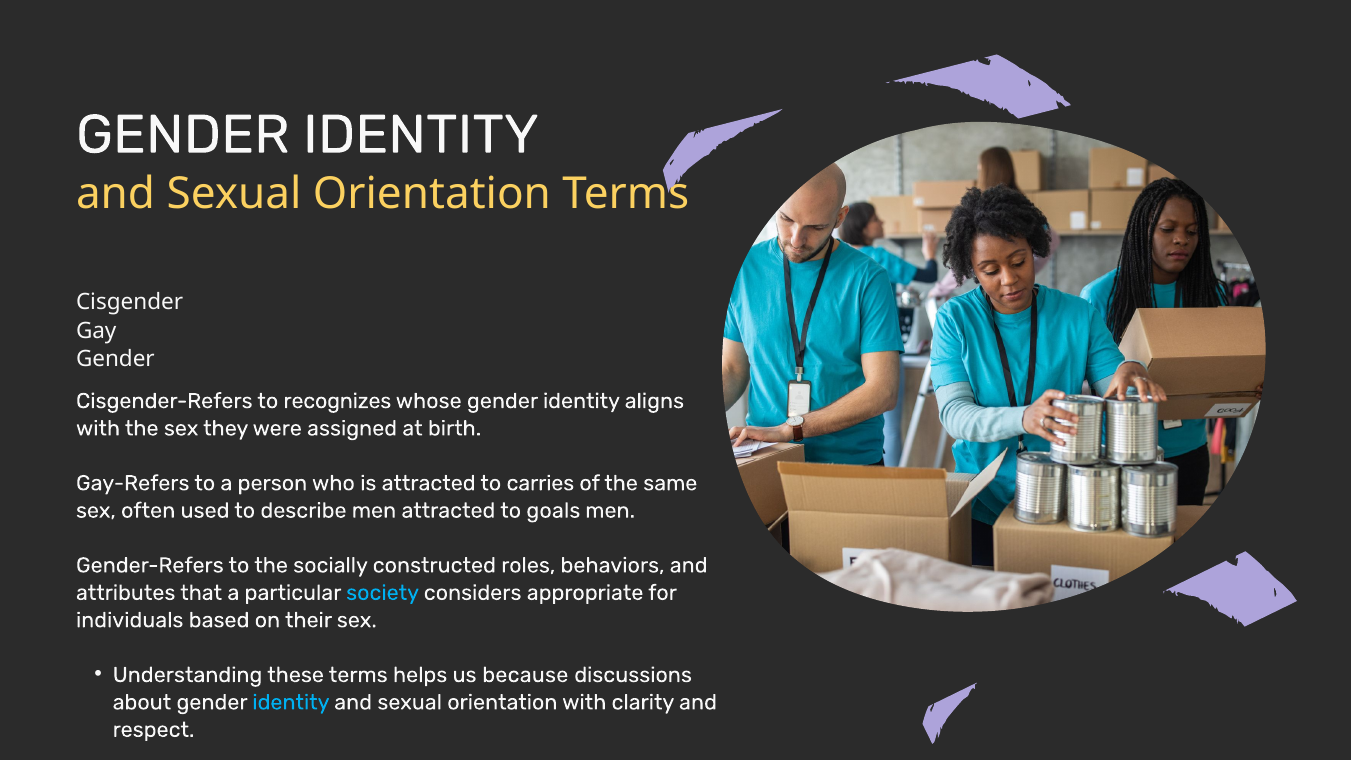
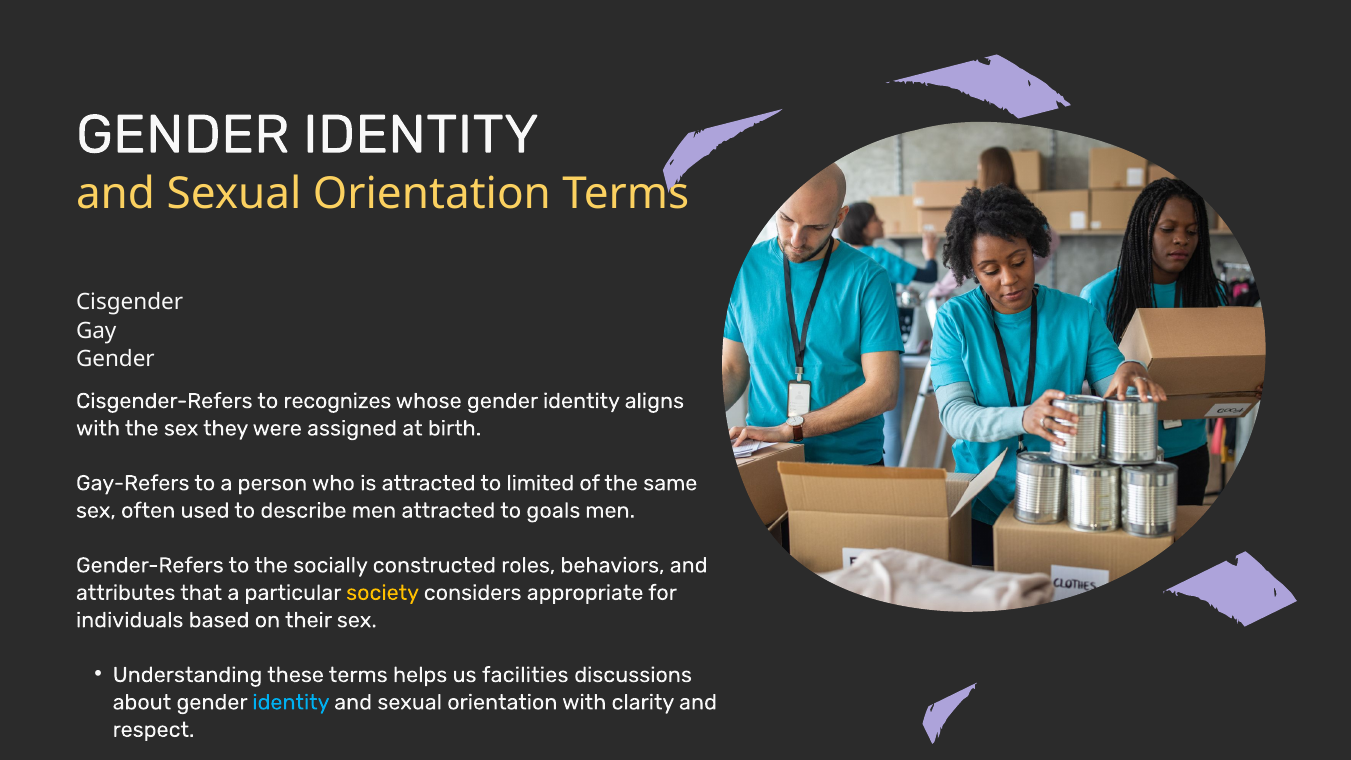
carries: carries -> limited
society colour: light blue -> yellow
because: because -> facilities
